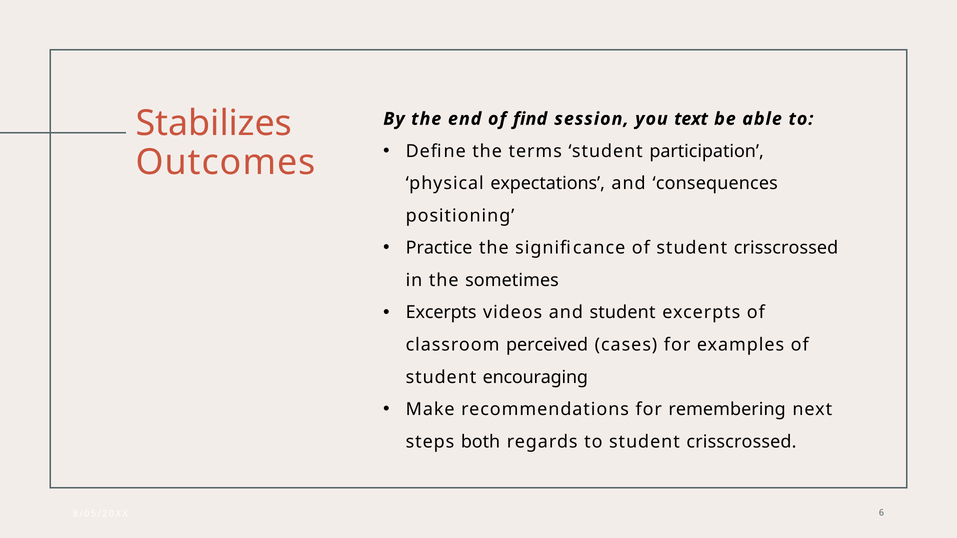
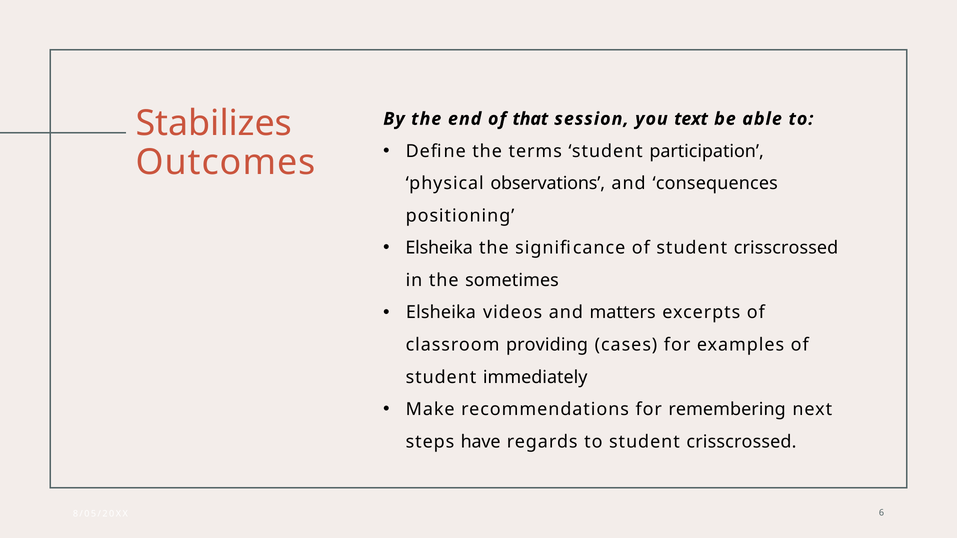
find: find -> that
expectations: expectations -> observations
Practice at (439, 248): Practice -> Elsheika
Excerpts at (441, 313): Excerpts -> Elsheika
and student: student -> matters
perceived: perceived -> providing
encouraging: encouraging -> immediately
both: both -> have
